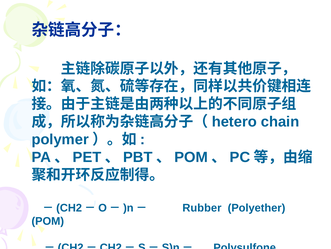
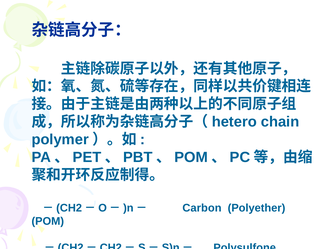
－(CH2－O－)n－ Rubber: Rubber -> Carbon
